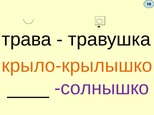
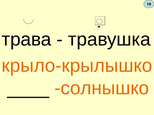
солнышко colour: purple -> orange
